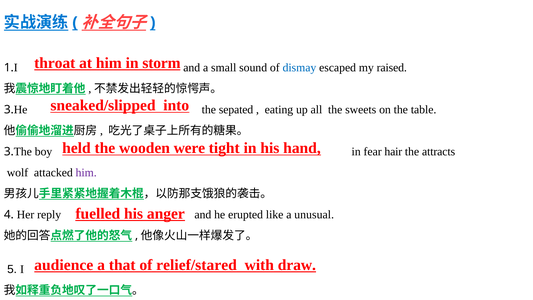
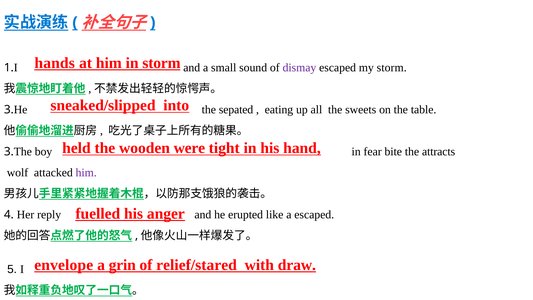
throat: throat -> hands
dismay colour: blue -> purple
my raised: raised -> storm
hair: hair -> bite
a unusual: unusual -> escaped
audience: audience -> envelope
that: that -> grin
